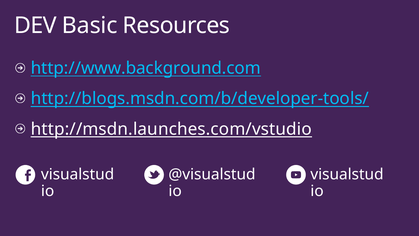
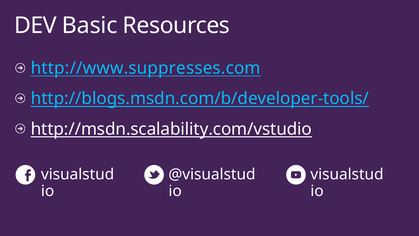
http://www.background.com: http://www.background.com -> http://www.suppresses.com
http://msdn.launches.com/vstudio: http://msdn.launches.com/vstudio -> http://msdn.scalability.com/vstudio
